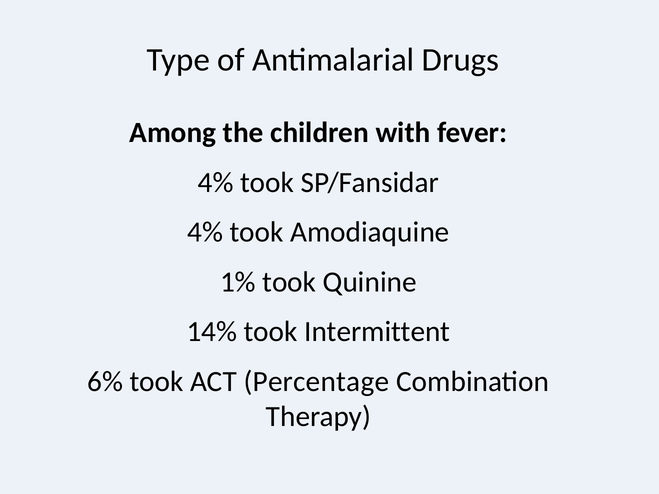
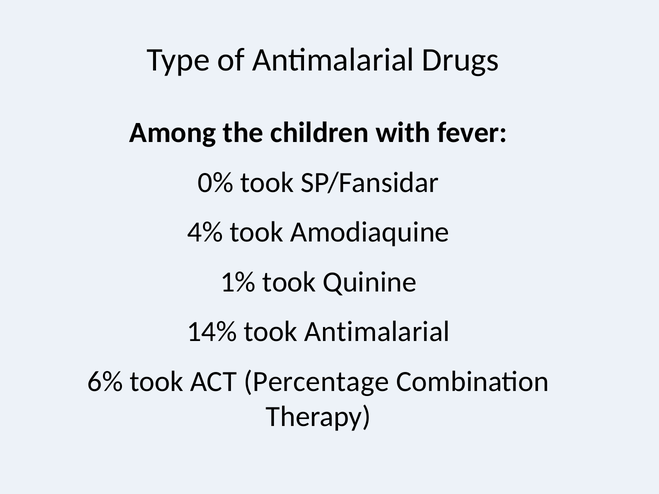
4% at (216, 182): 4% -> 0%
took Intermittent: Intermittent -> Antimalarial
